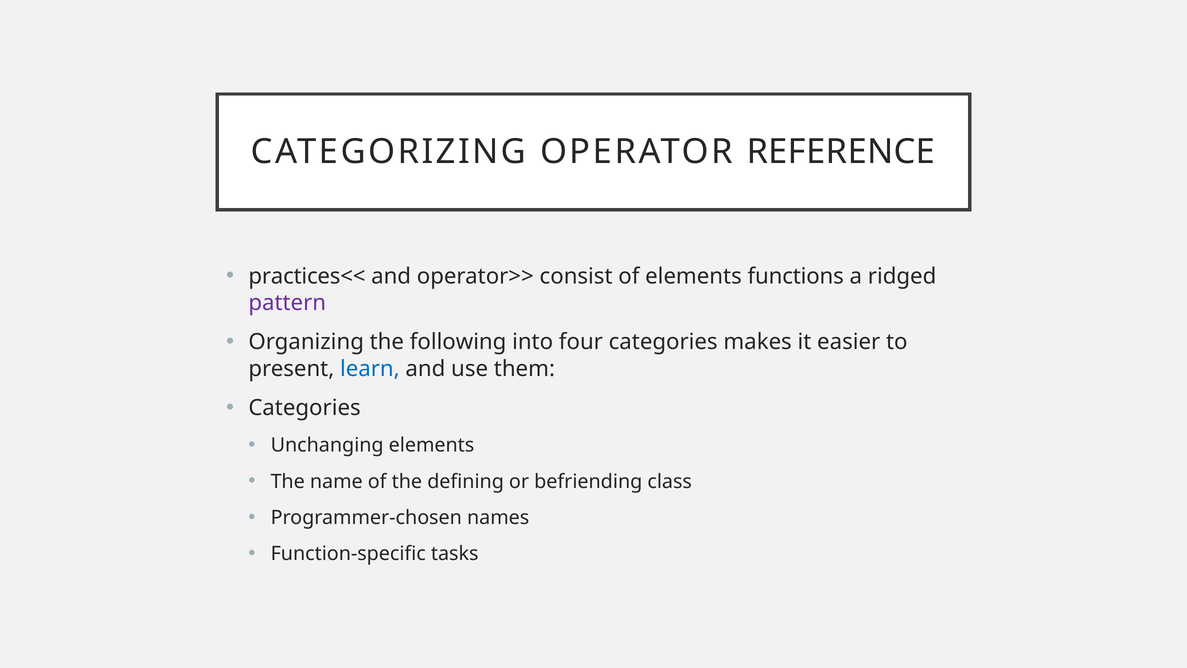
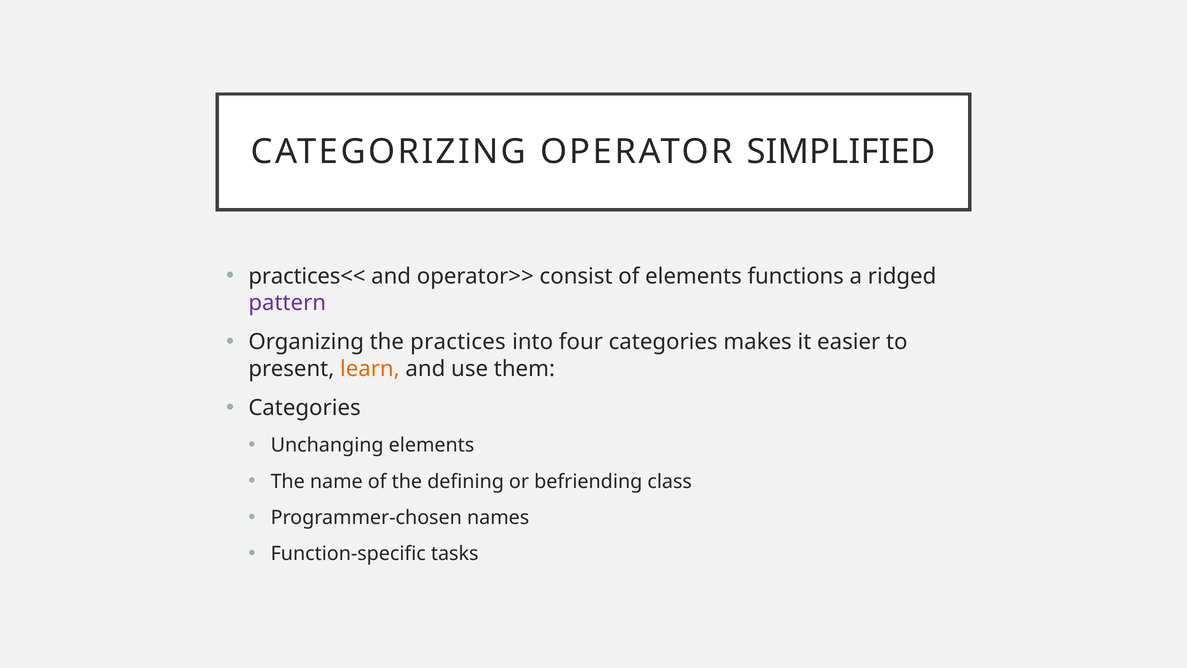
REFERENCE: REFERENCE -> SIMPLIFIED
following: following -> practices
learn colour: blue -> orange
